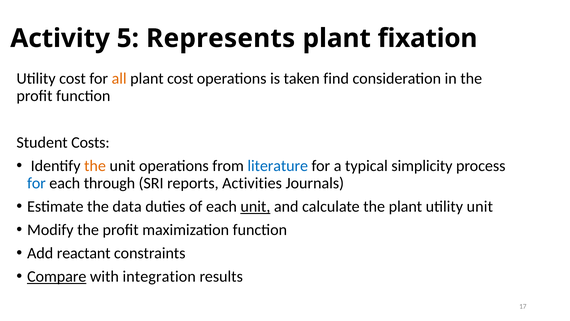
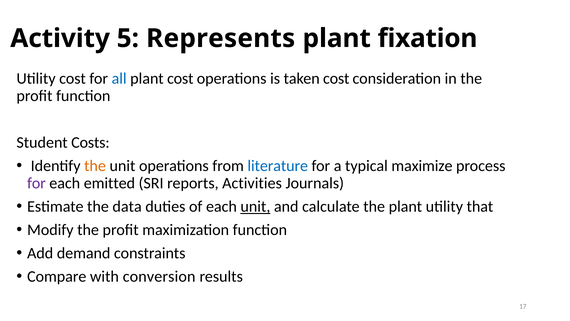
all colour: orange -> blue
taken find: find -> cost
simplicity: simplicity -> maximize
for at (36, 183) colour: blue -> purple
through: through -> emitted
utility unit: unit -> that
reactant: reactant -> demand
Compare underline: present -> none
integration: integration -> conversion
